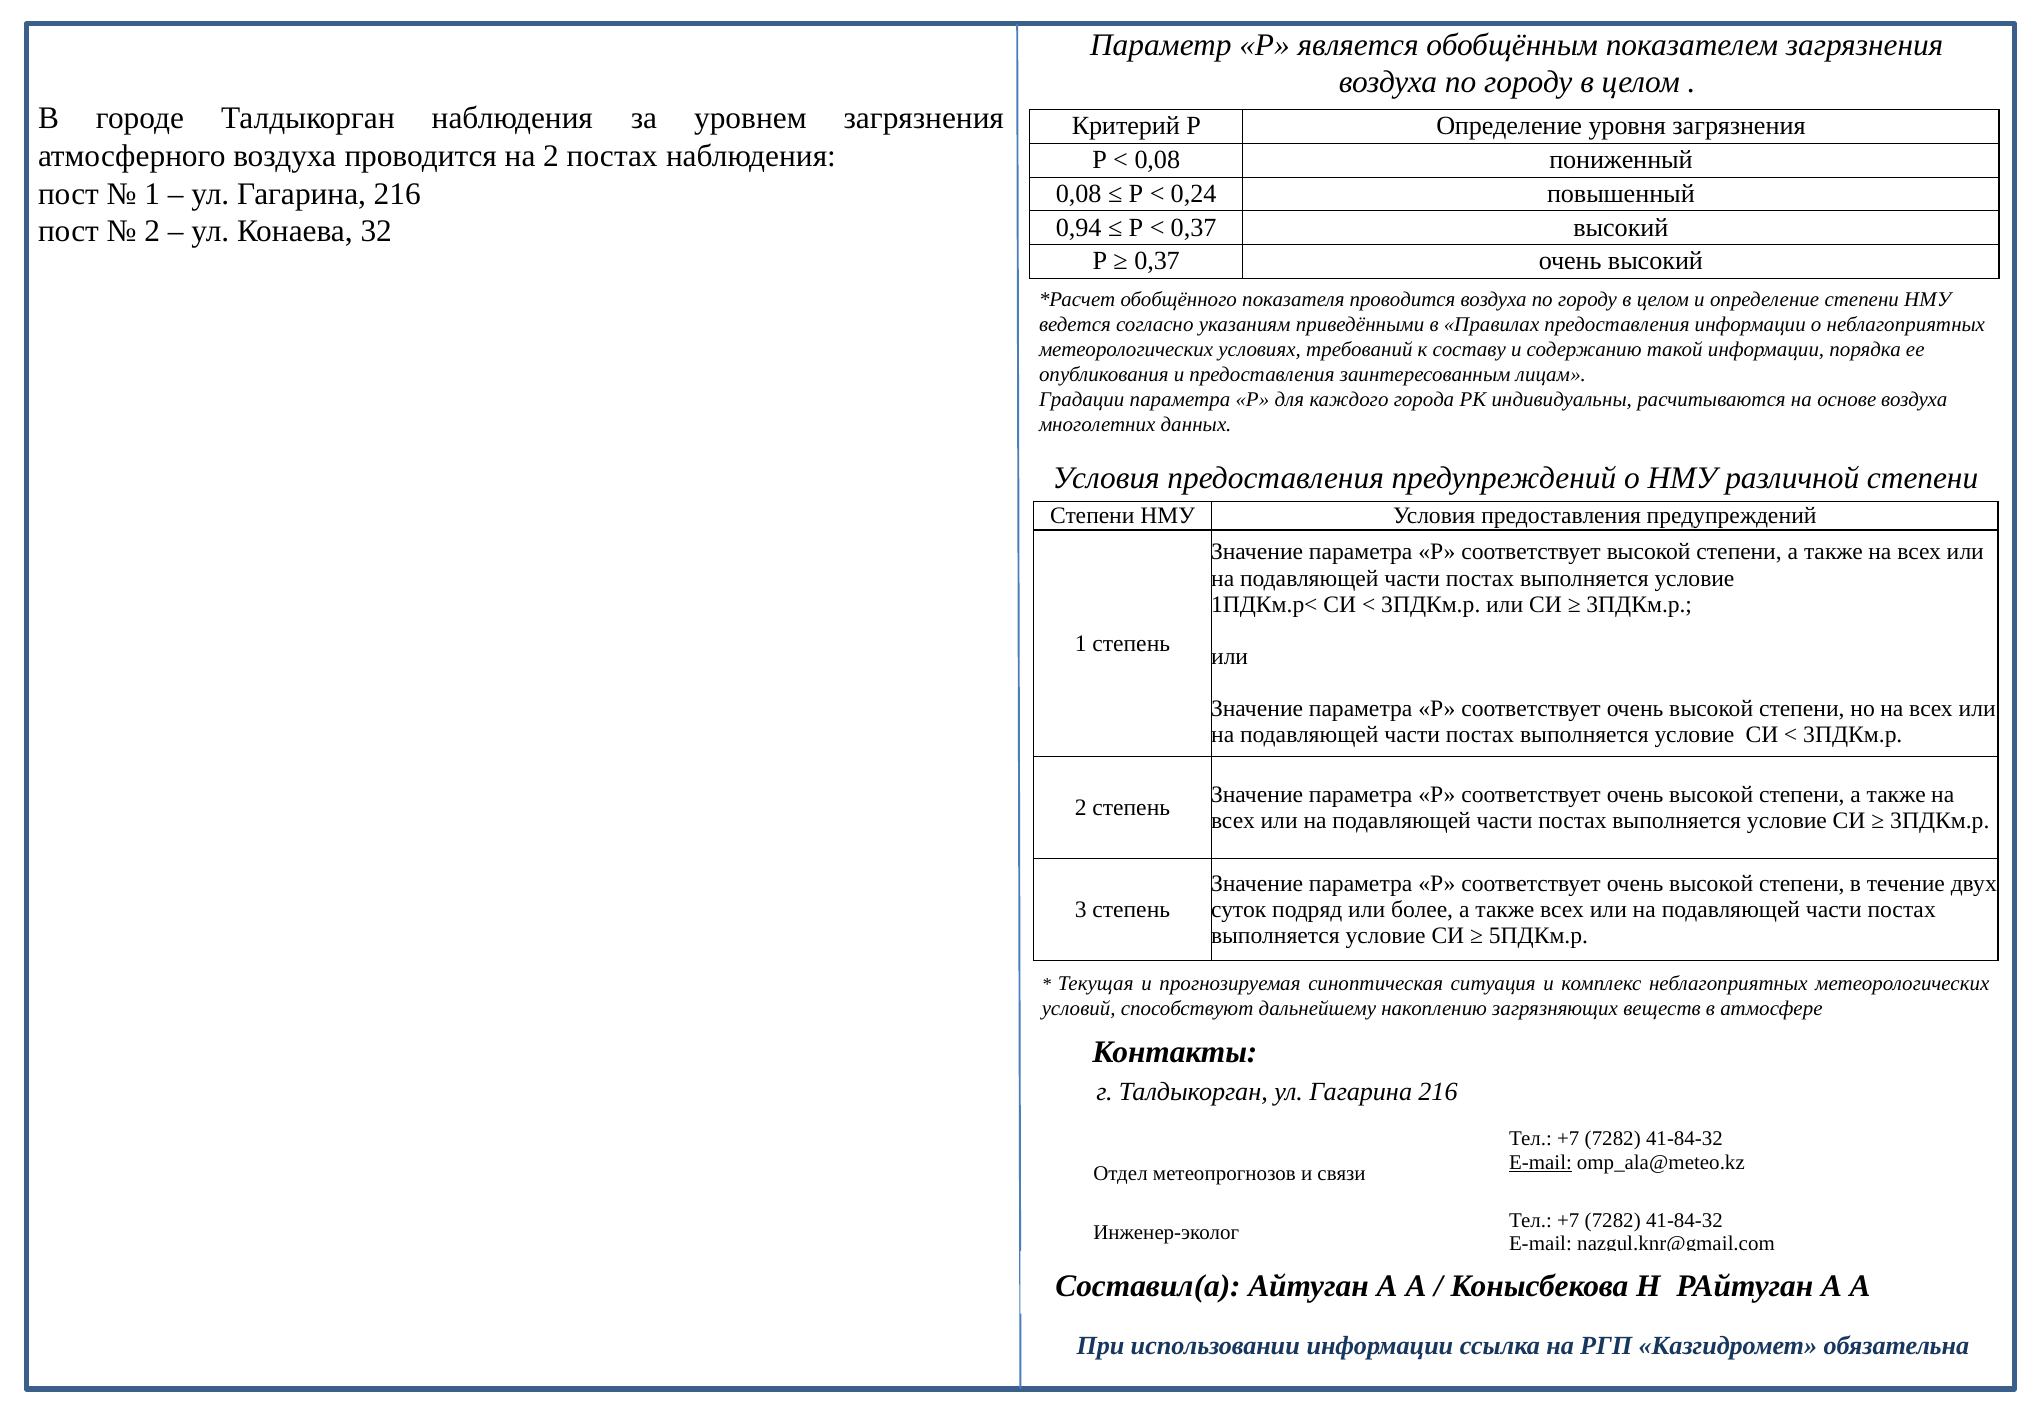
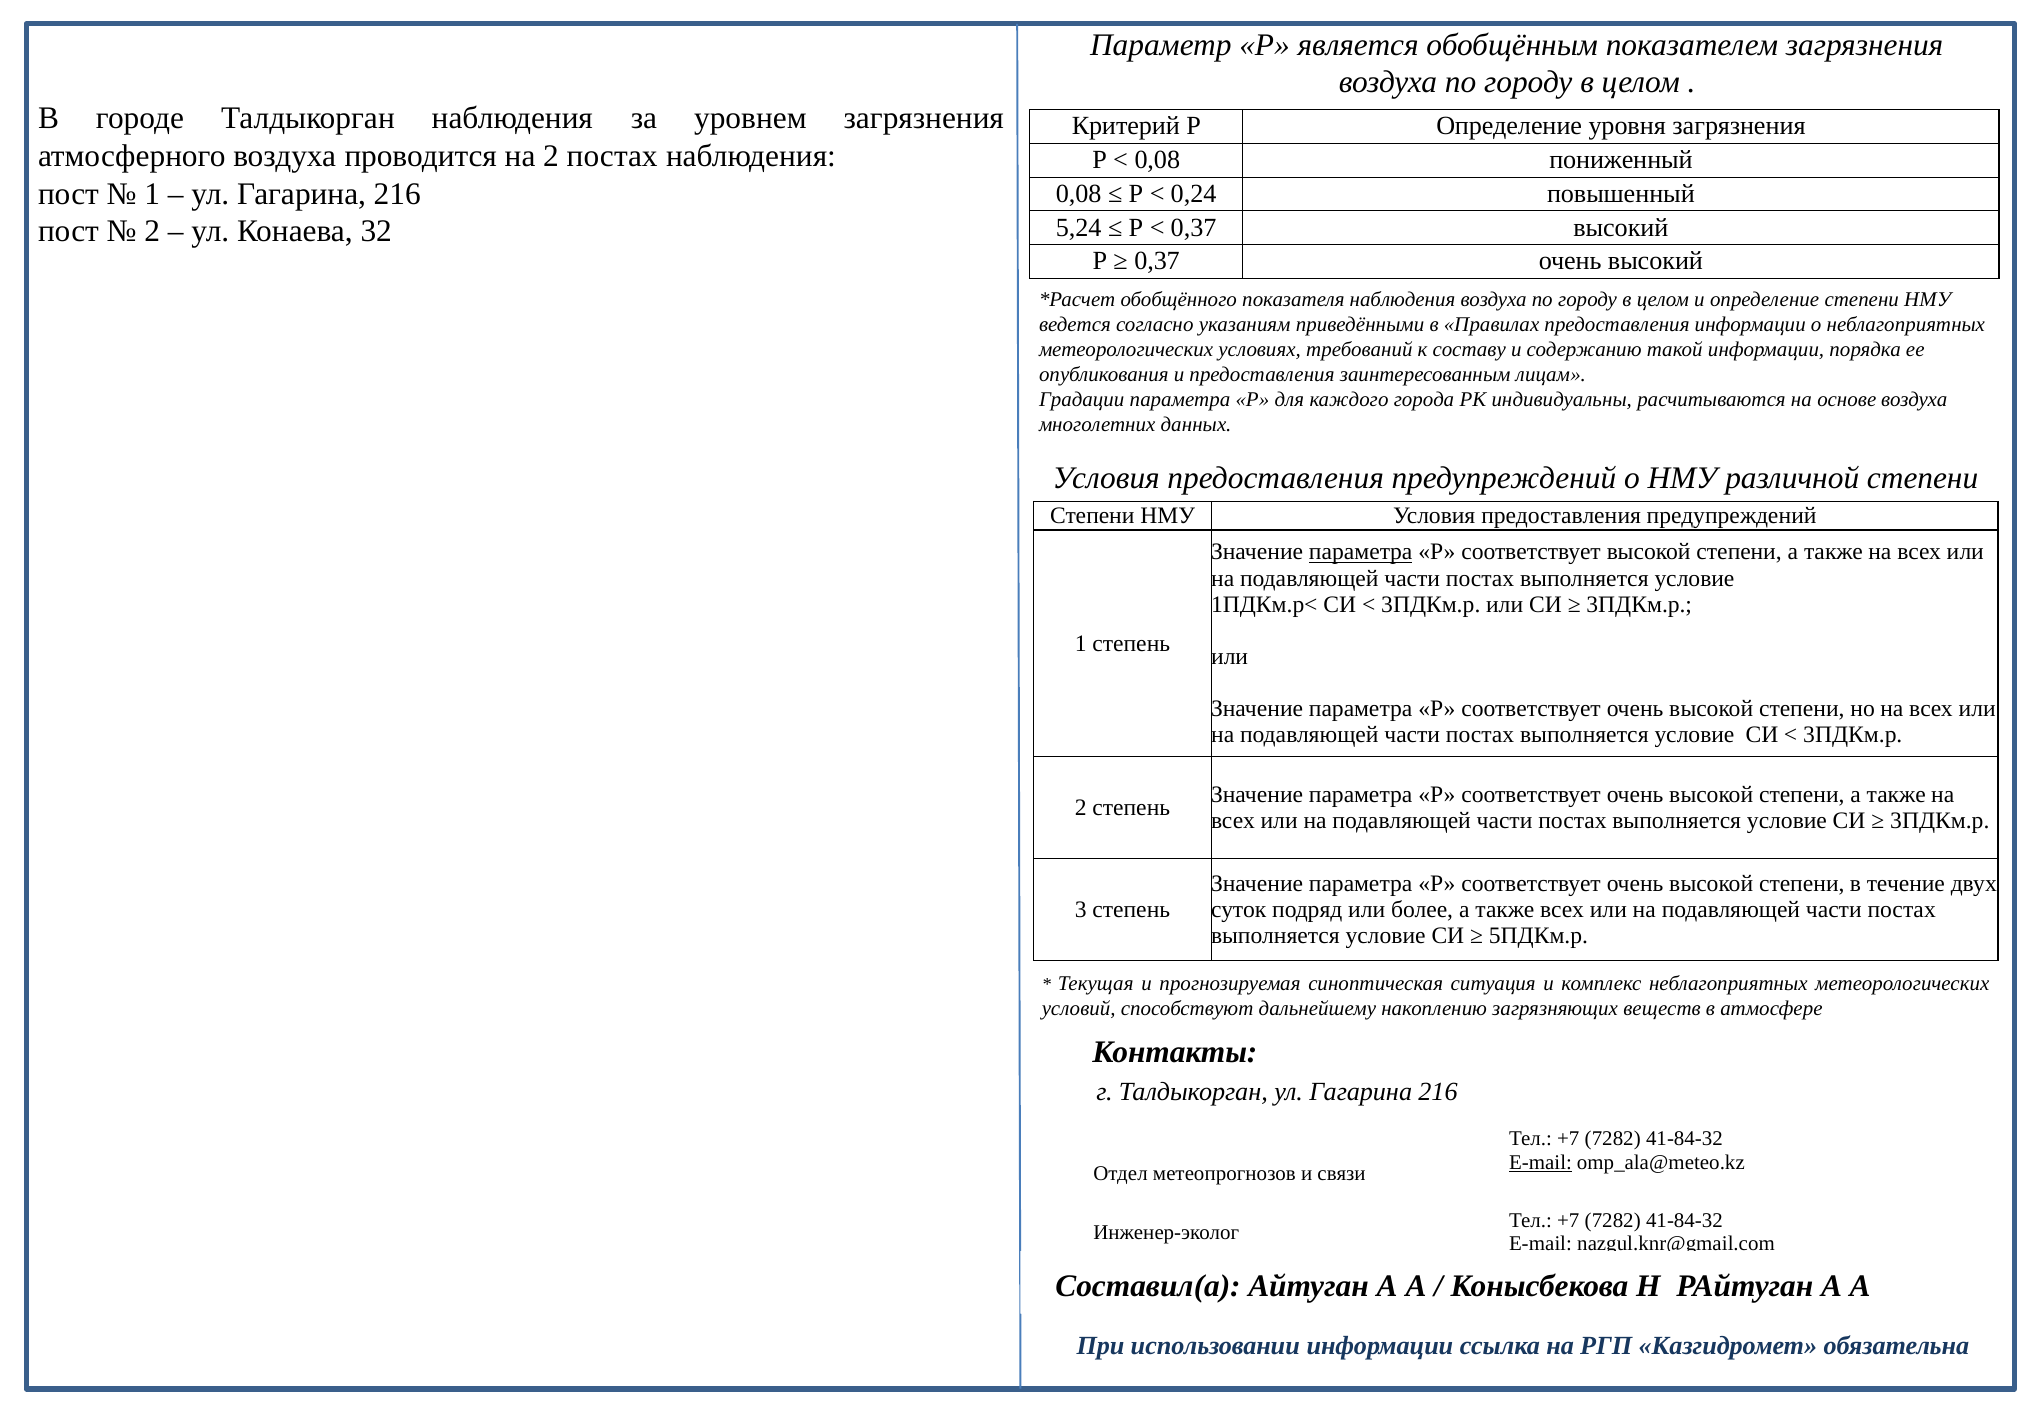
0,94: 0,94 -> 5,24
показателя проводится: проводится -> наблюдения
параметра at (1361, 552) underline: none -> present
